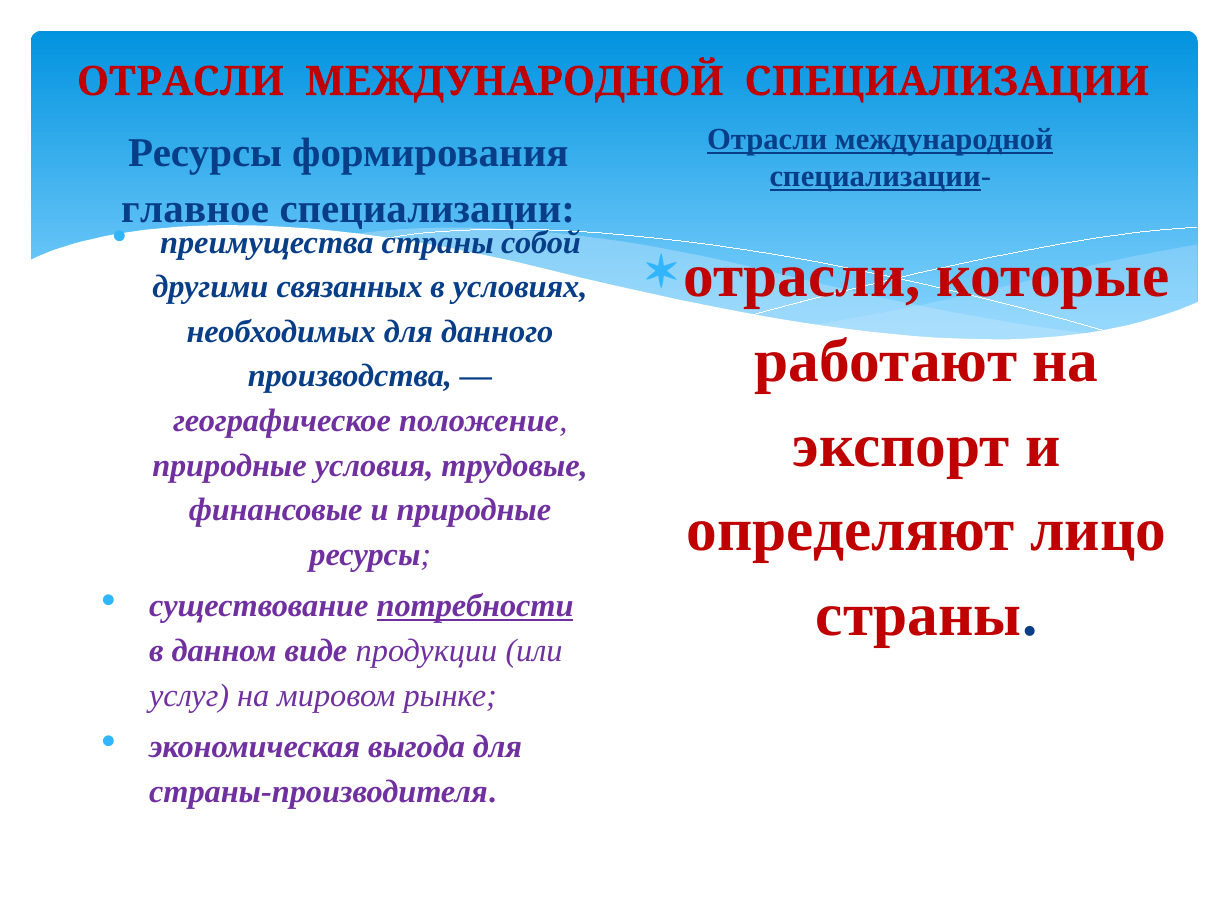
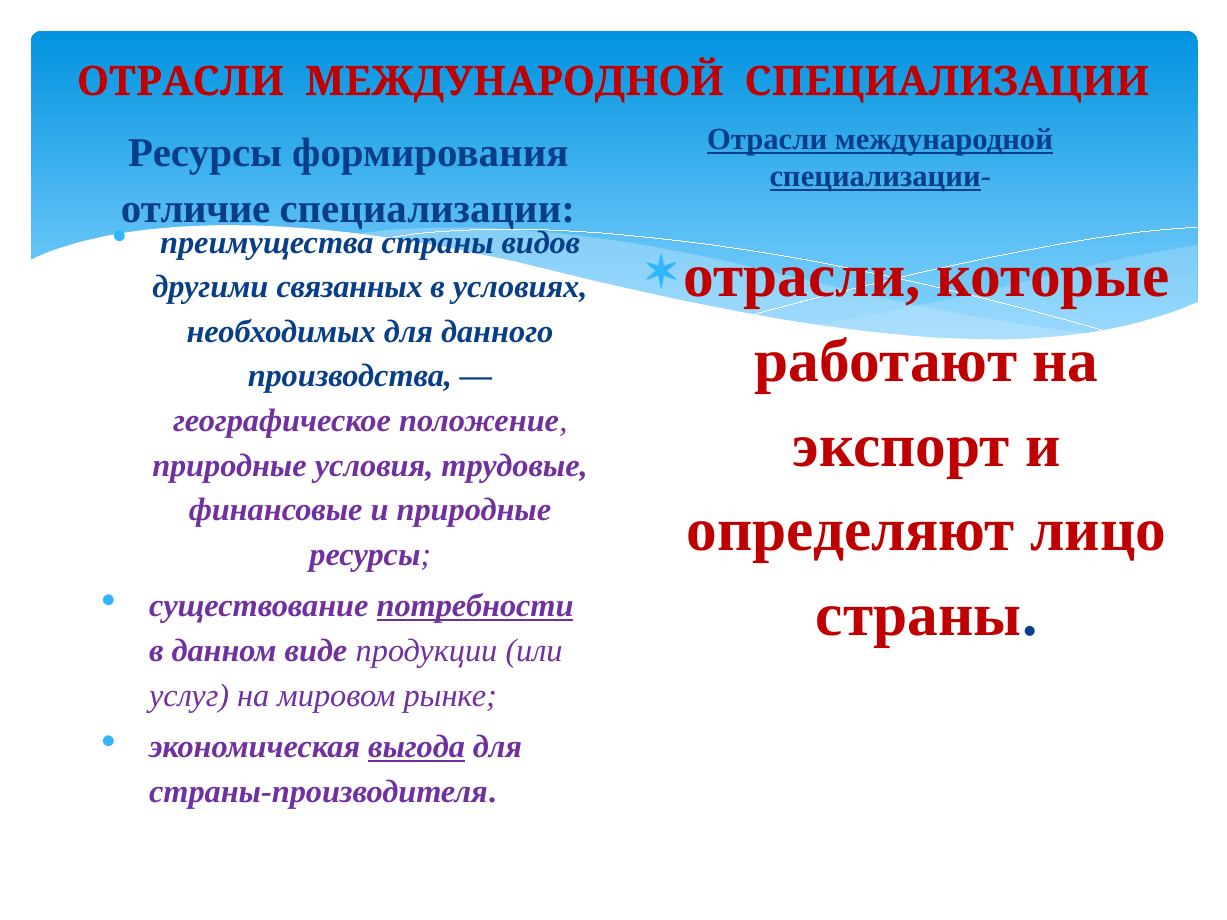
главное: главное -> отличие
собой: собой -> видов
выгода underline: none -> present
